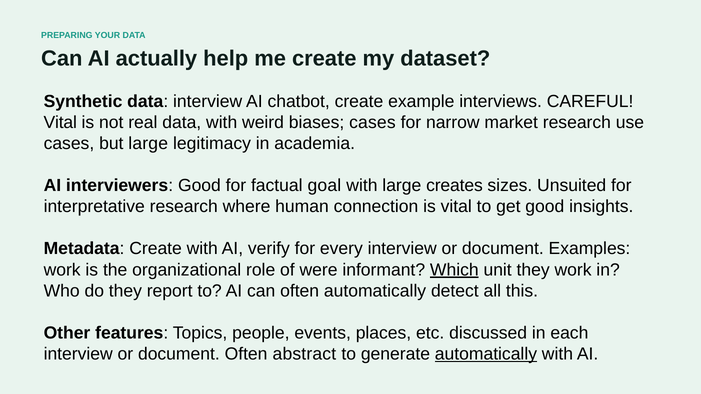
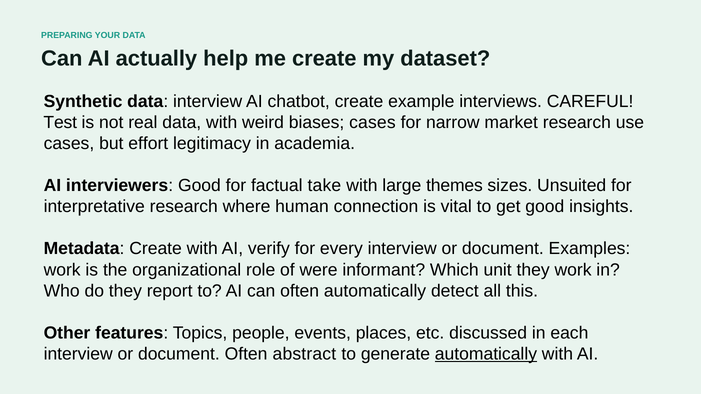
Vital at (60, 123): Vital -> Test
but large: large -> effort
goal: goal -> take
creates: creates -> themes
Which underline: present -> none
